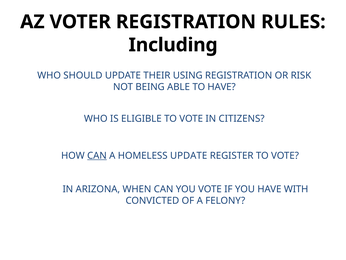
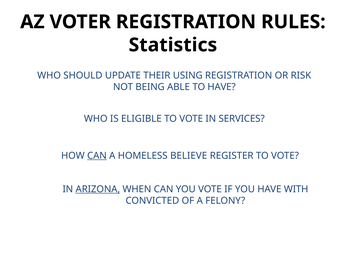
Including: Including -> Statistics
CITIZENS: CITIZENS -> SERVICES
HOMELESS UPDATE: UPDATE -> BELIEVE
ARIZONA underline: none -> present
